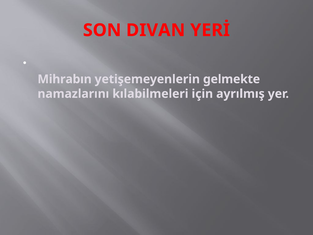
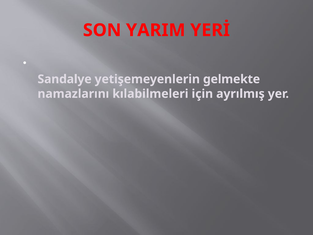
DIVAN: DIVAN -> YARIM
Mihrabın: Mihrabın -> Sandalye
